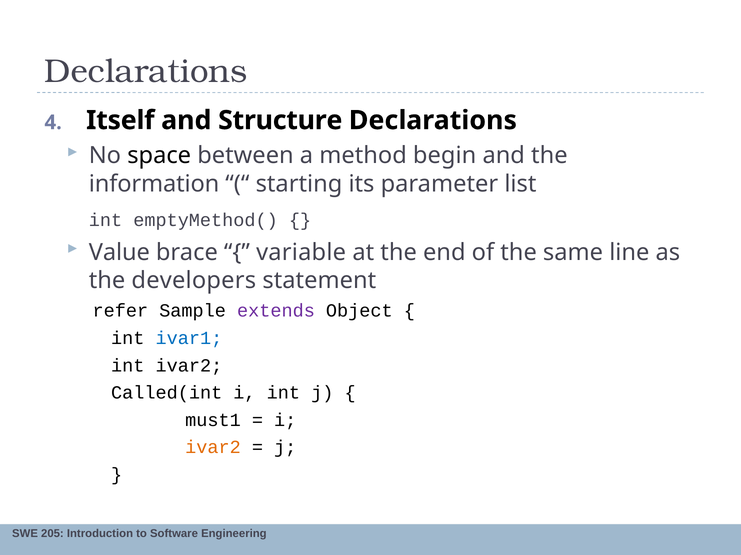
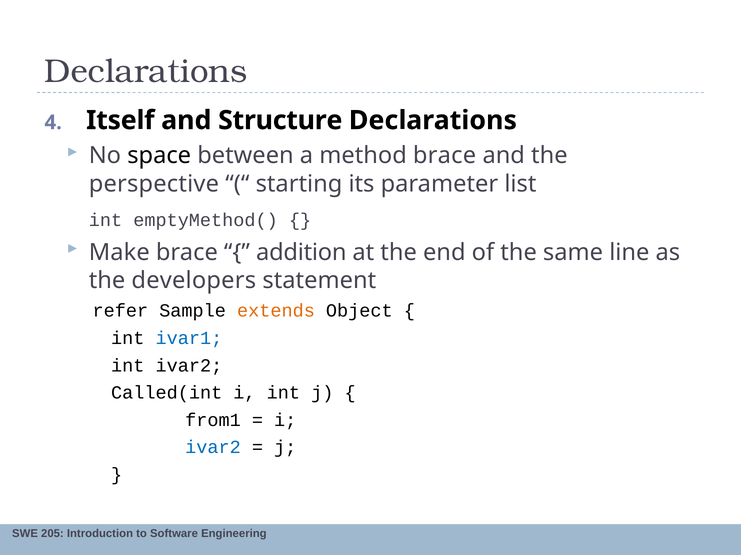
method begin: begin -> brace
information: information -> perspective
Value: Value -> Make
variable: variable -> addition
extends colour: purple -> orange
must1: must1 -> from1
ivar2 at (213, 448) colour: orange -> blue
